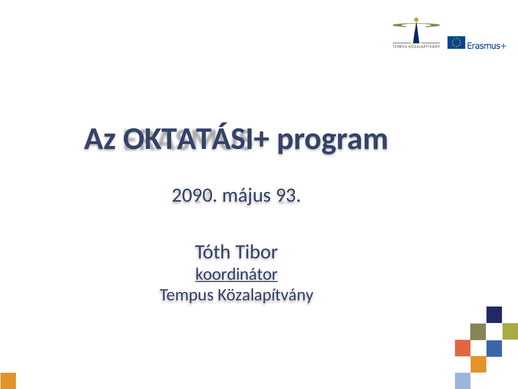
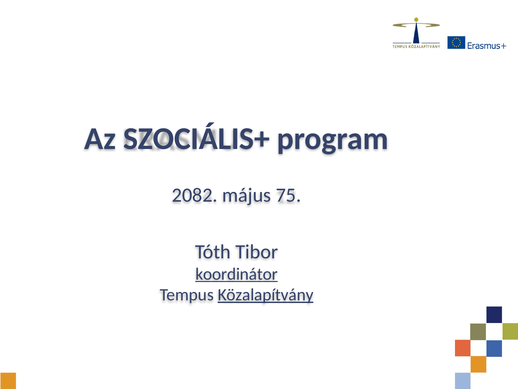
OKTATÁSI+: OKTATÁSI+ -> SZOCIÁLIS+
2090: 2090 -> 2082
93: 93 -> 75
Közalapítvány underline: none -> present
